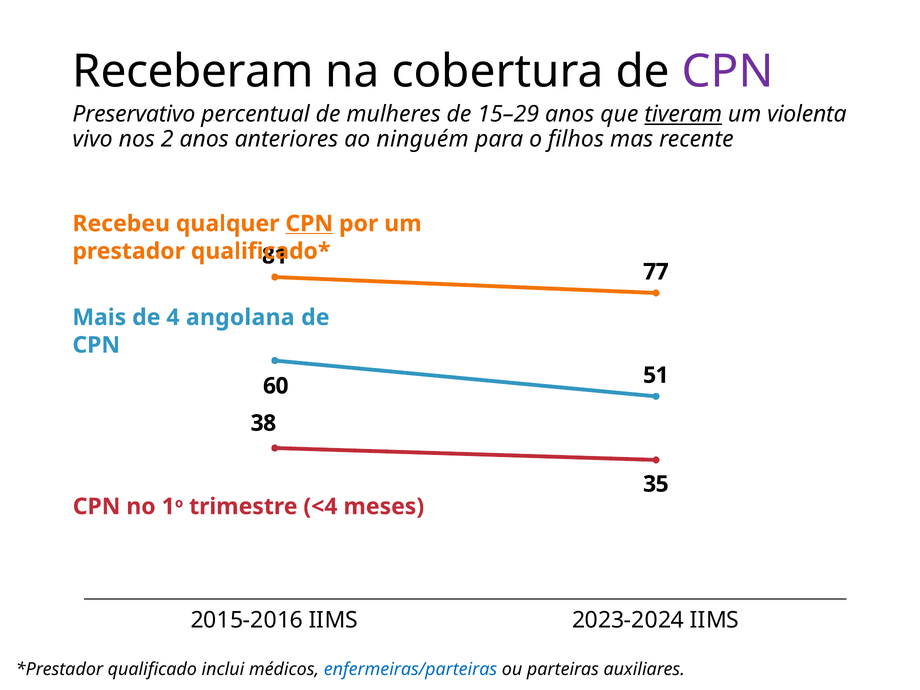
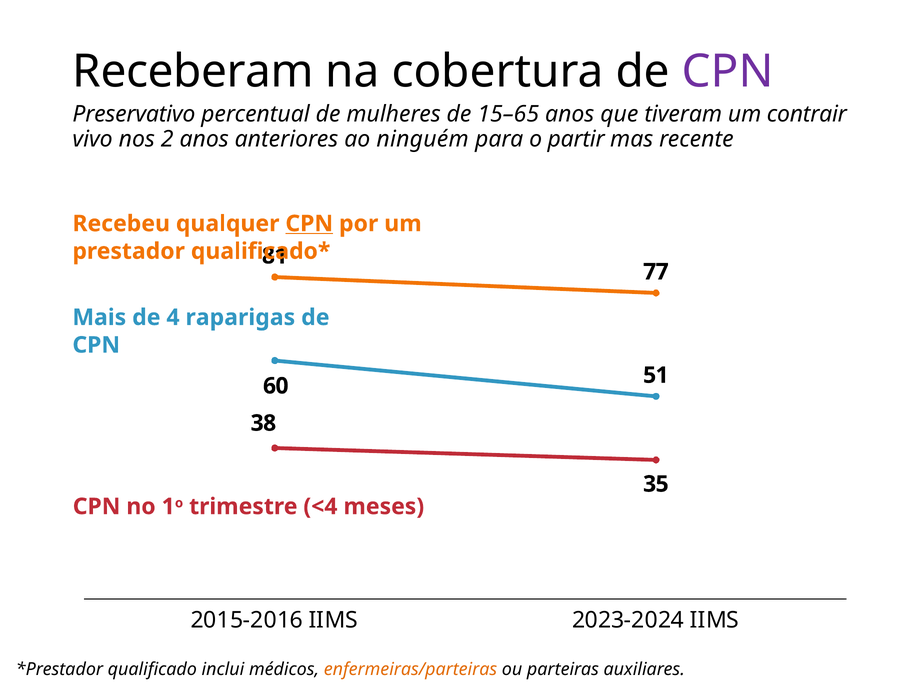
15–29: 15–29 -> 15–65
tiveram underline: present -> none
violenta: violenta -> contrair
filhos: filhos -> partir
angolana: angolana -> raparigas
enfermeiras/parteiras colour: blue -> orange
